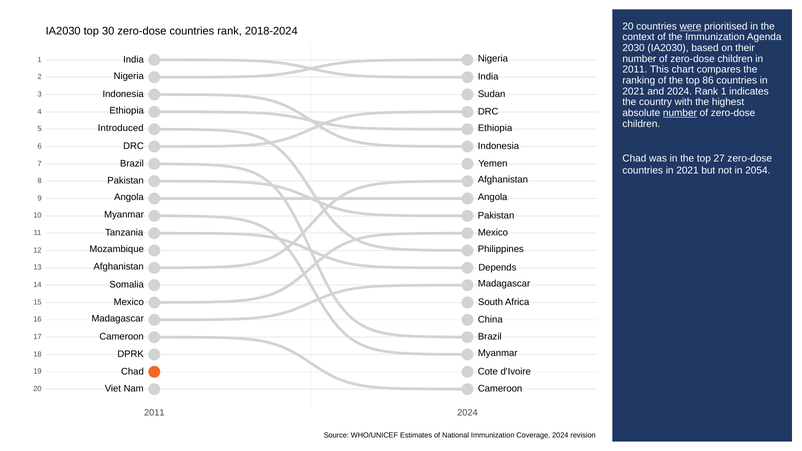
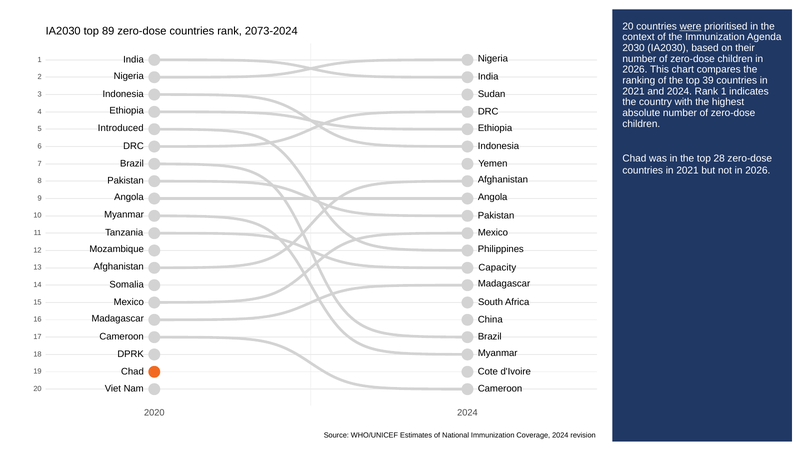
30: 30 -> 89
2018-2024: 2018-2024 -> 2073-2024
2011 at (635, 70): 2011 -> 2026
86: 86 -> 39
number at (680, 113) underline: present -> none
27: 27 -> 28
not in 2054: 2054 -> 2026
Depends: Depends -> Capacity
2011 at (154, 413): 2011 -> 2020
